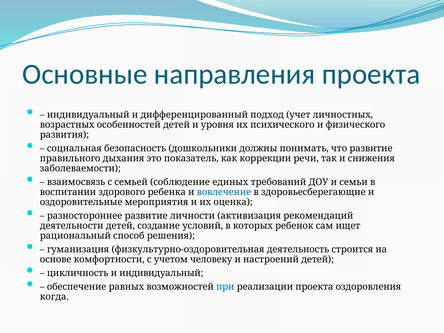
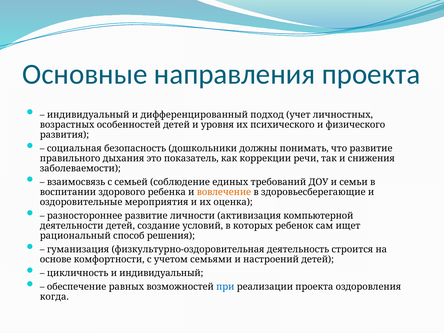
вовлечение colour: blue -> orange
рекомендаций: рекомендаций -> компьютерной
человеку: человеку -> семьями
